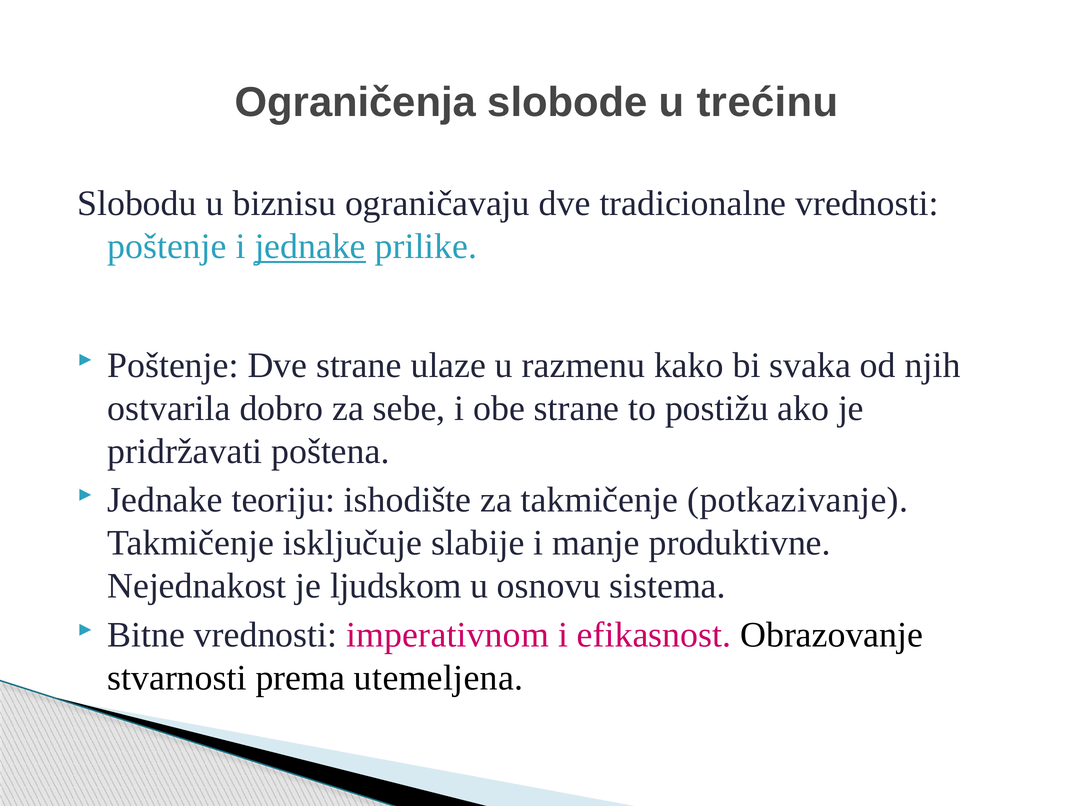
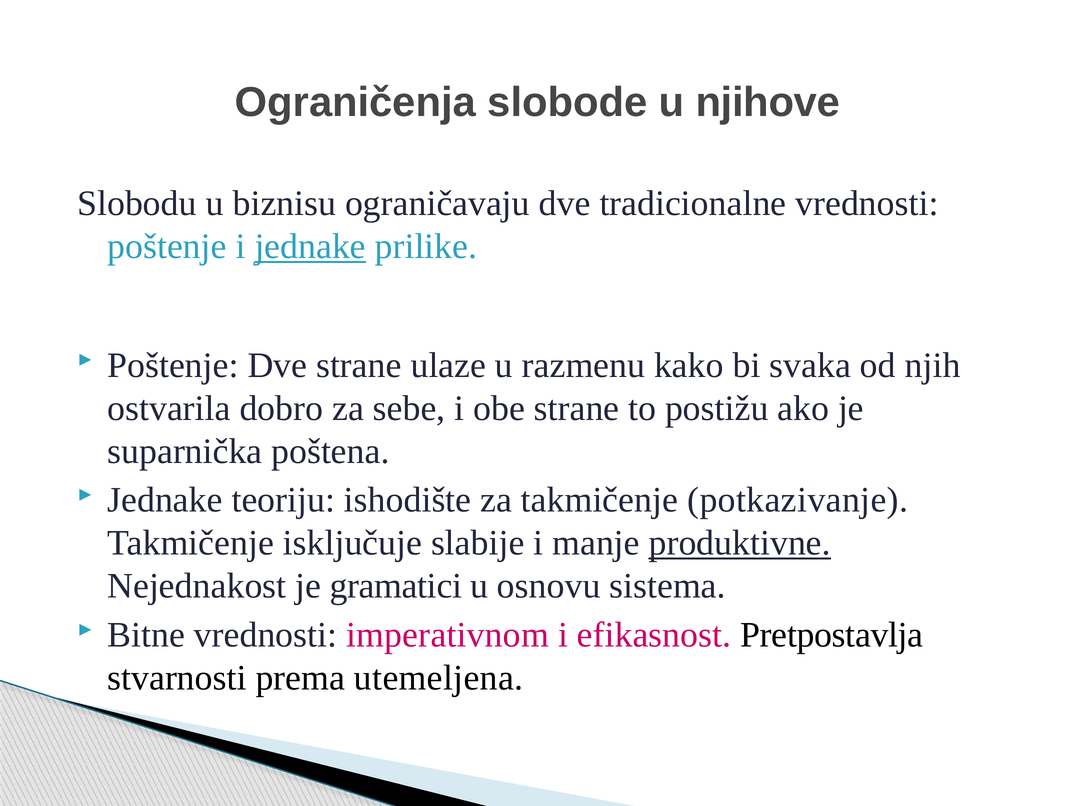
trećinu: trećinu -> njihove
pridržavati: pridržavati -> suparnička
produktivne underline: none -> present
ljudskom: ljudskom -> gramatici
Obrazovanje: Obrazovanje -> Pretpostavlja
